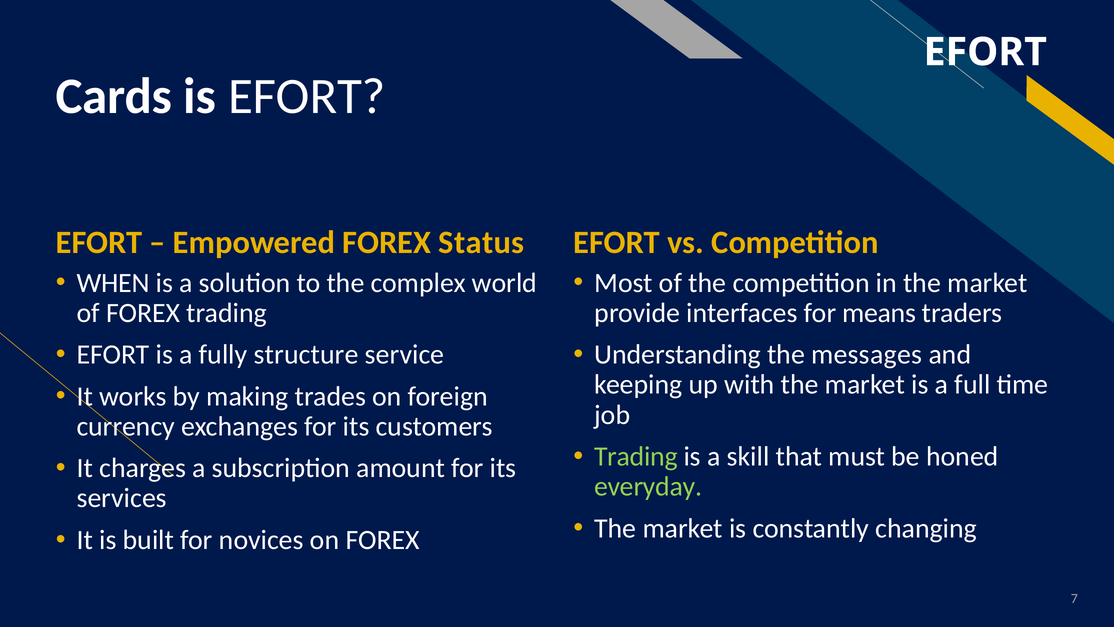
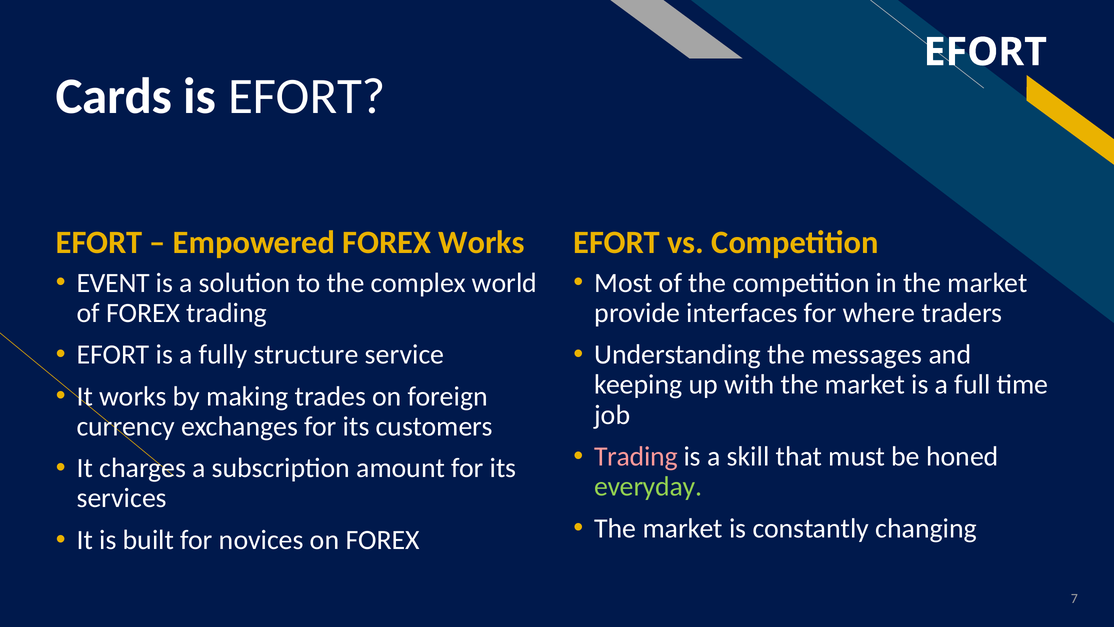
FOREX Status: Status -> Works
WHEN: WHEN -> EVENT
means: means -> where
Trading at (636, 456) colour: light green -> pink
